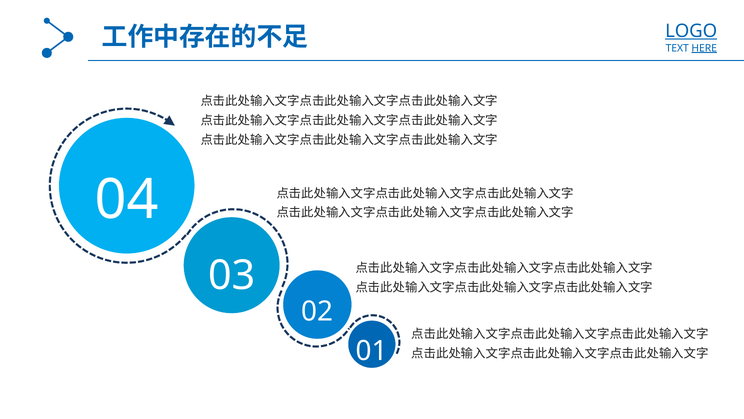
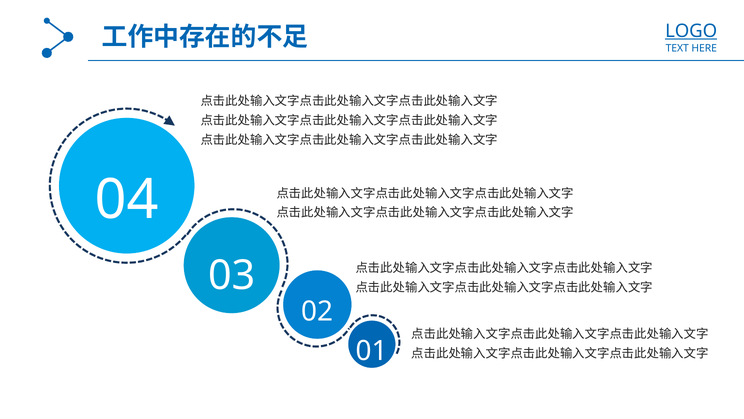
HERE underline: present -> none
